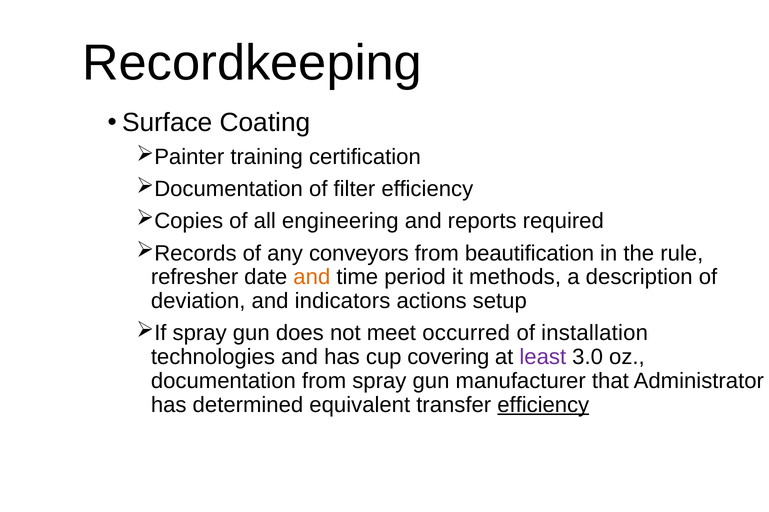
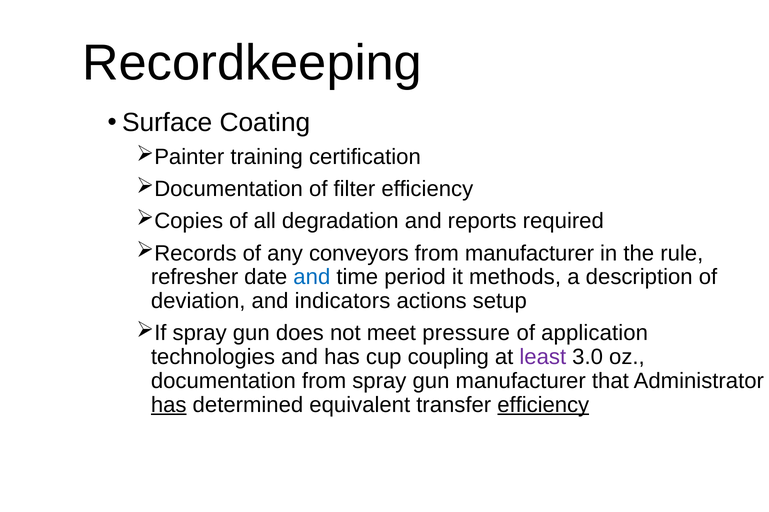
engineering: engineering -> degradation
from beautification: beautification -> manufacturer
and at (312, 277) colour: orange -> blue
occurred: occurred -> pressure
installation: installation -> application
covering: covering -> coupling
has at (169, 405) underline: none -> present
